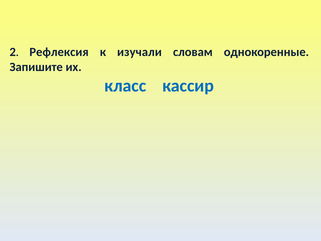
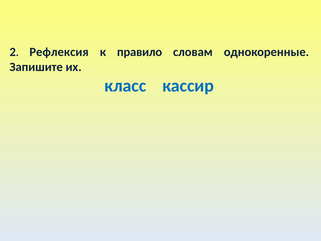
изучали: изучали -> правило
